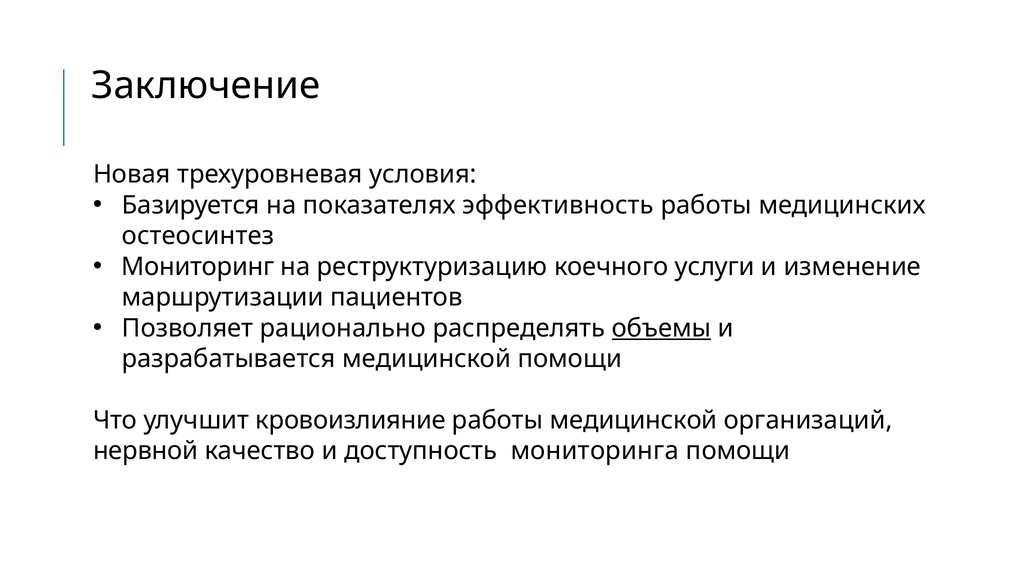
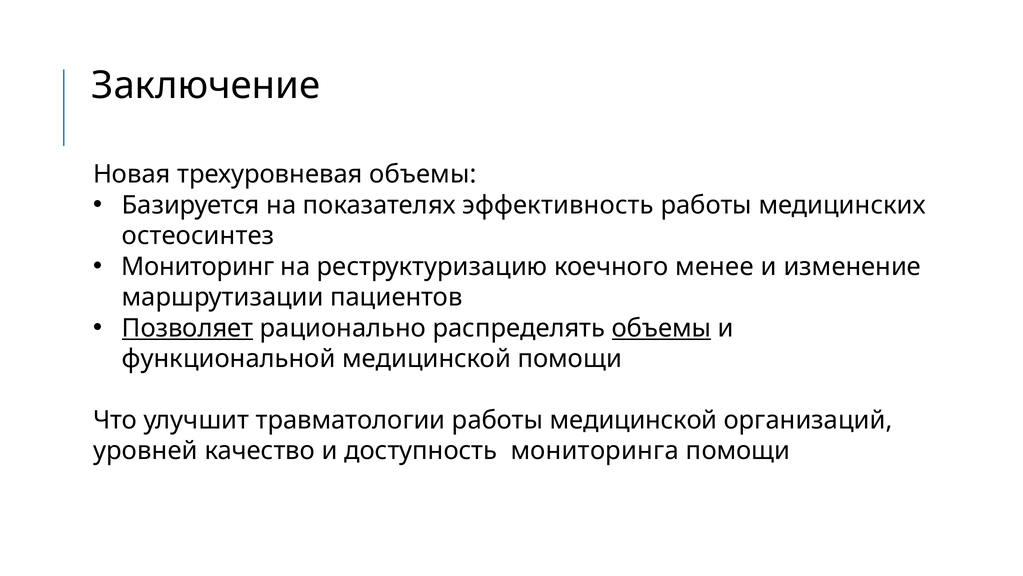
трехуровневая условия: условия -> объемы
услуги: услуги -> менее
Позволяет underline: none -> present
разрабатывается: разрабатывается -> функциональной
кровоизлияние: кровоизлияние -> травматологии
нервной: нервной -> уровней
